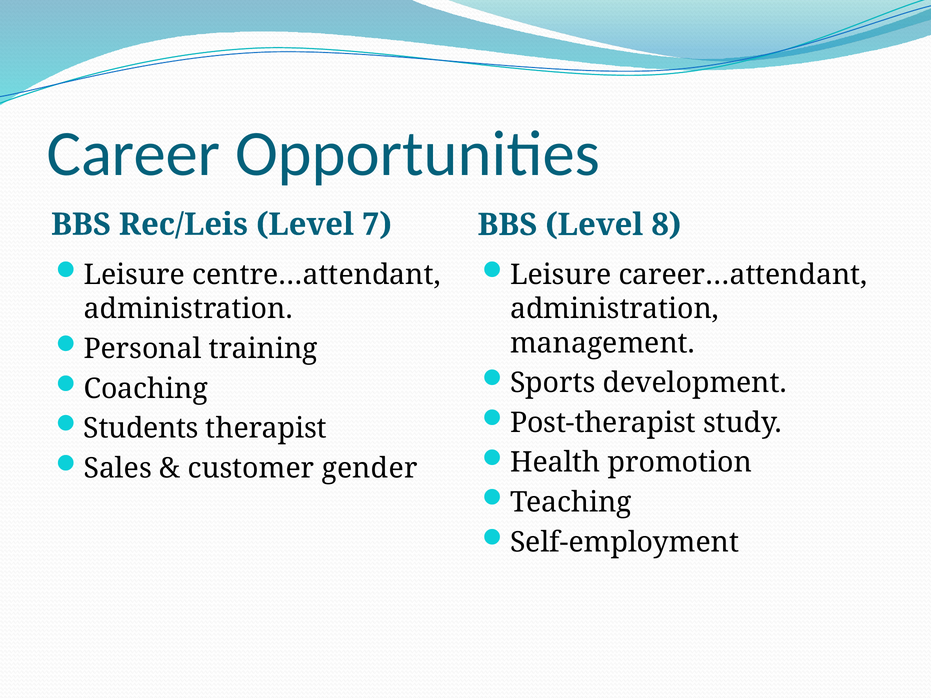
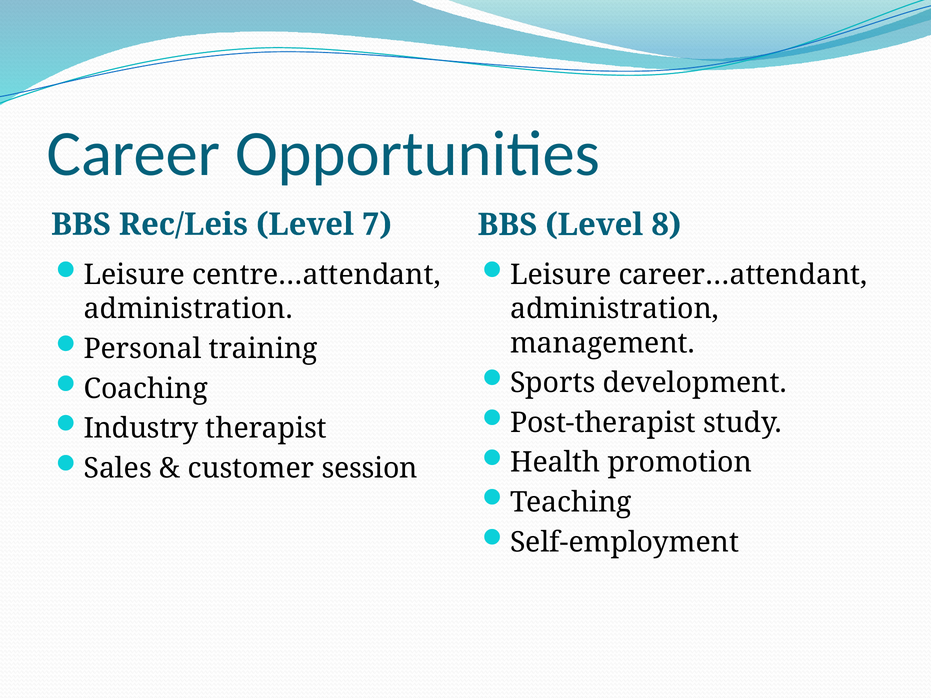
Students: Students -> Industry
gender: gender -> session
